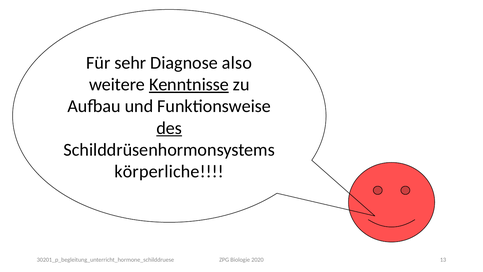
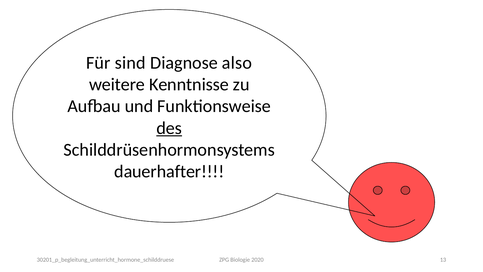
sehr: sehr -> sind
Kenntnisse underline: present -> none
körperliche: körperliche -> dauerhafter
